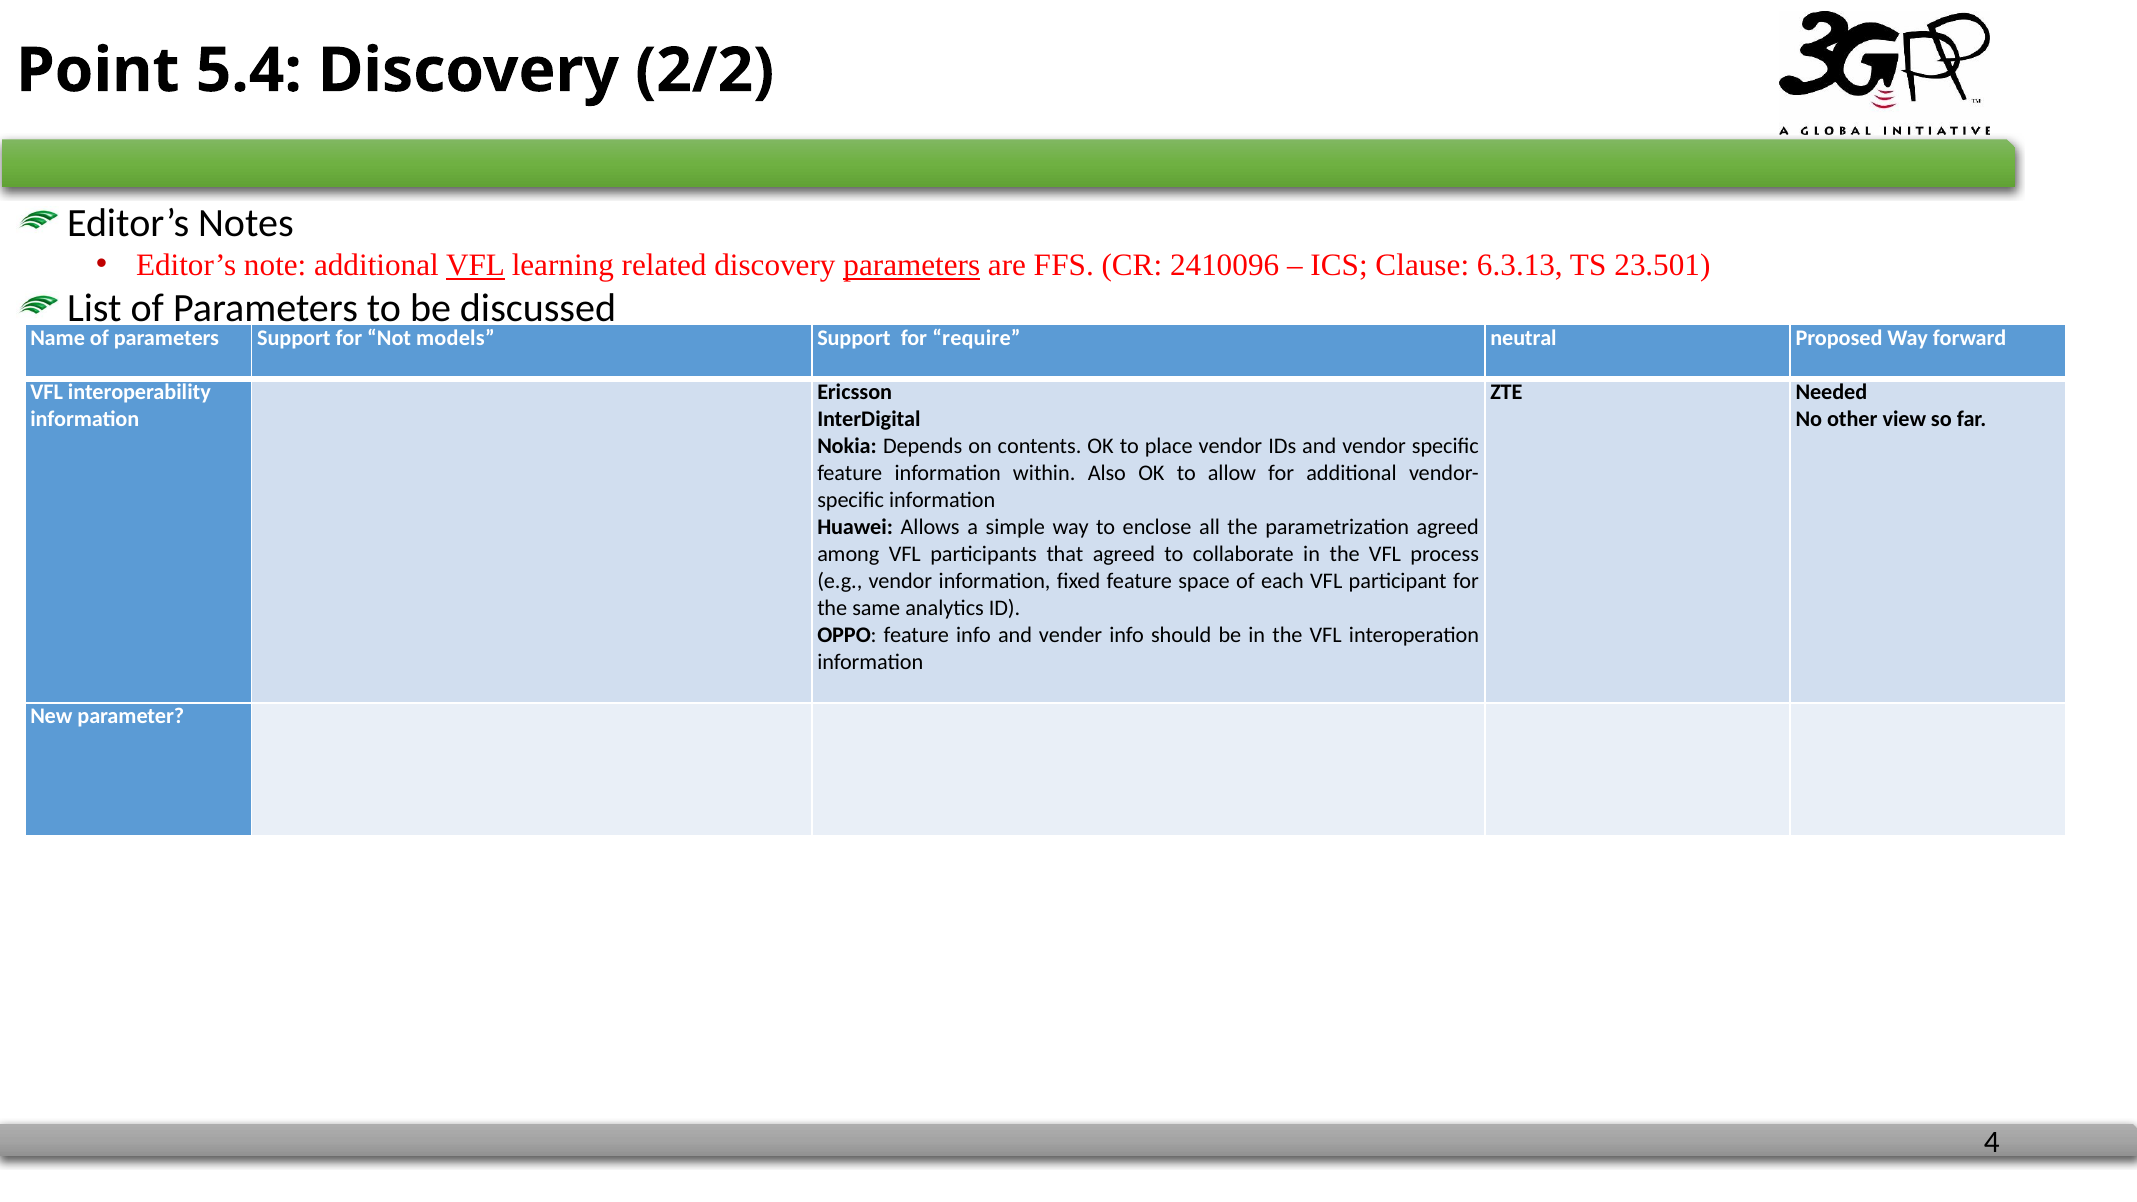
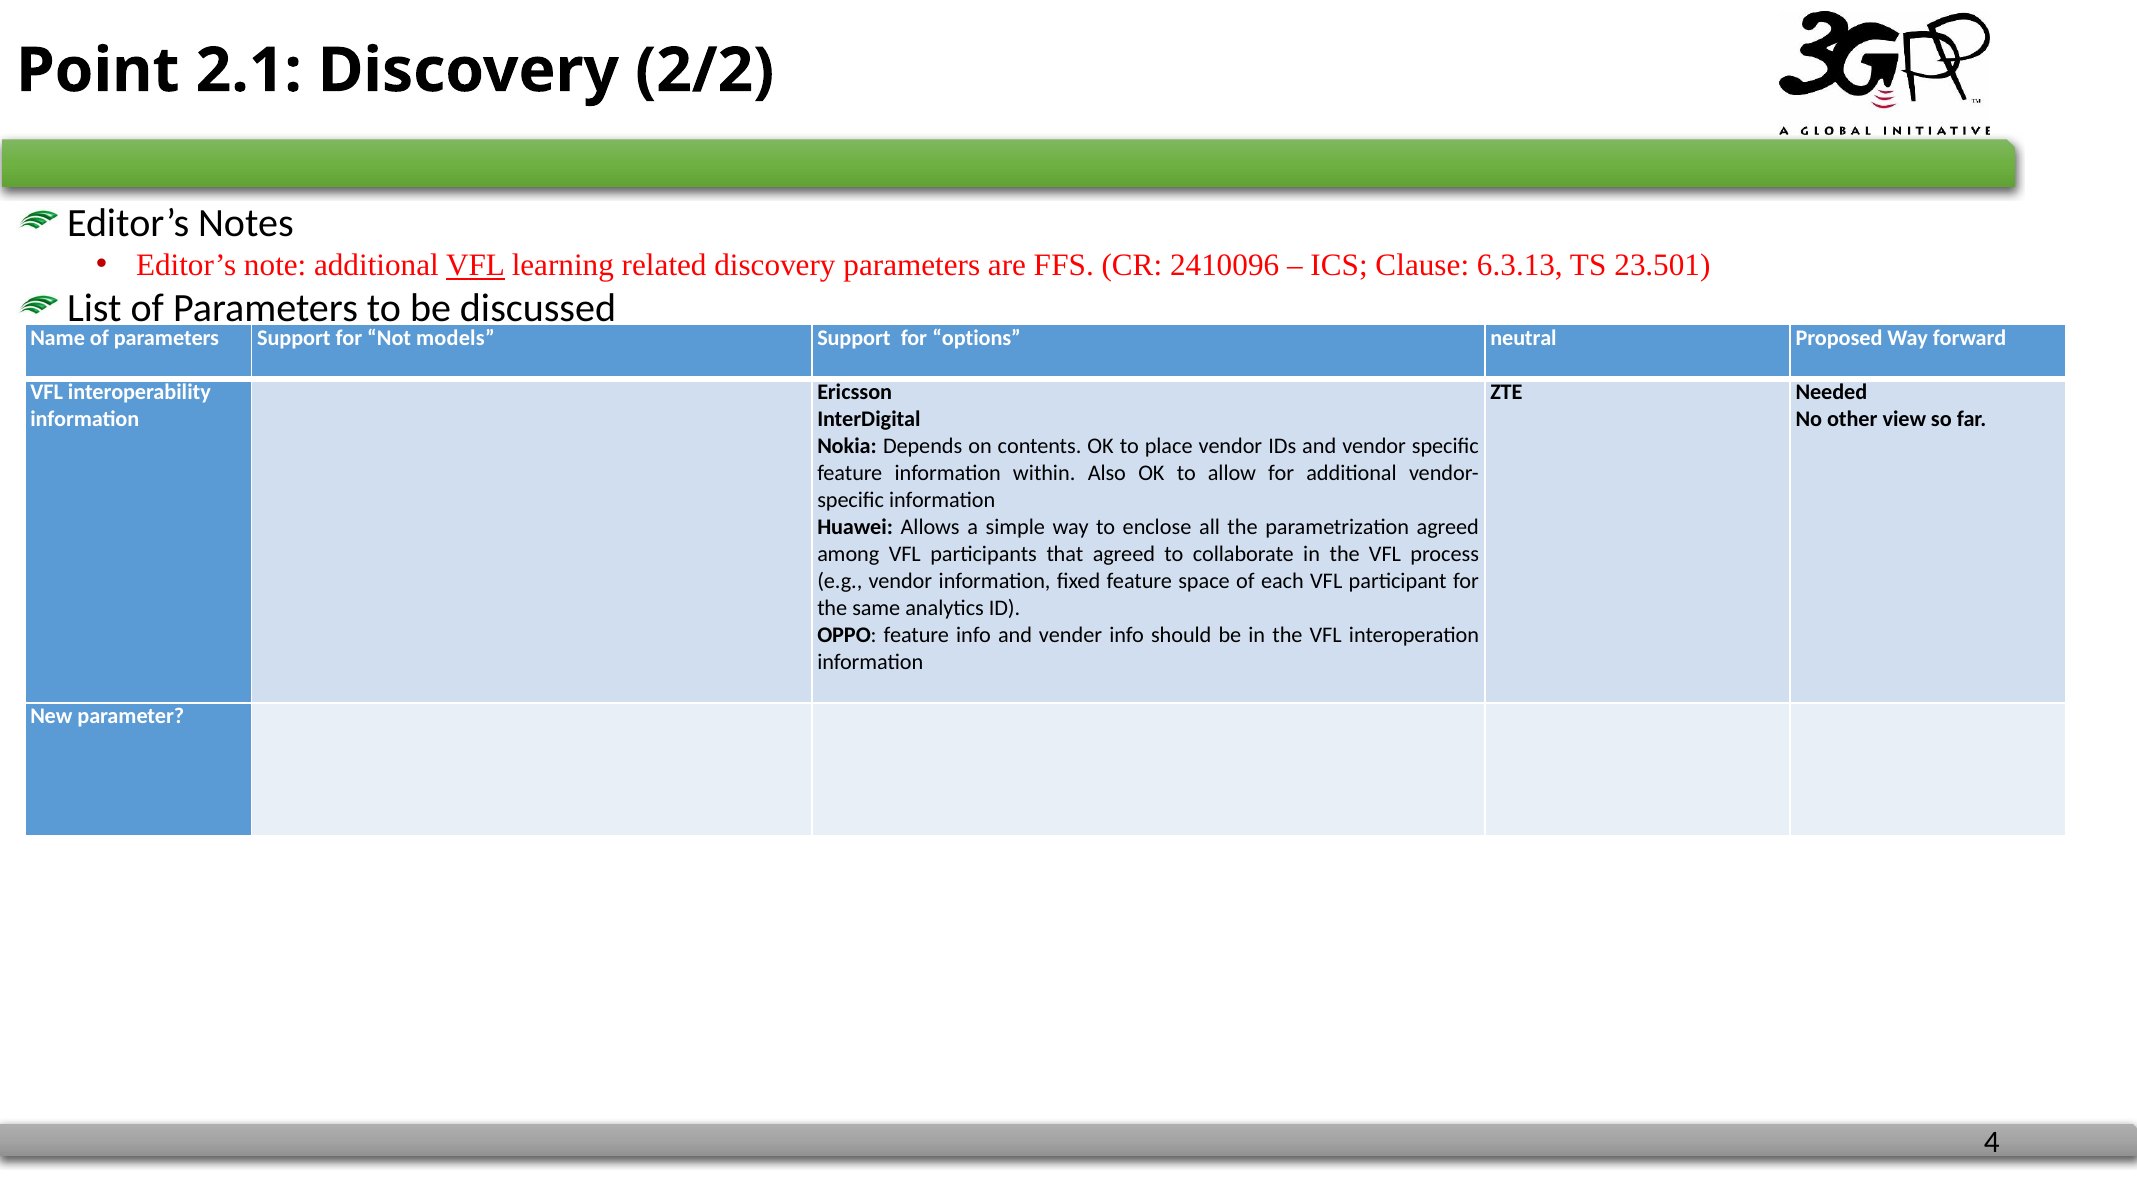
5.4: 5.4 -> 2.1
parameters at (912, 265) underline: present -> none
require: require -> options
